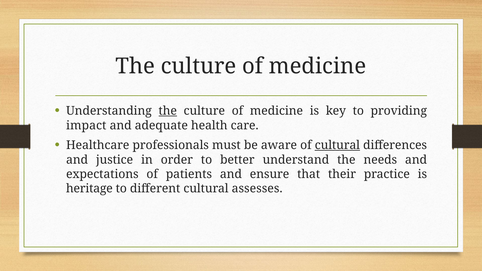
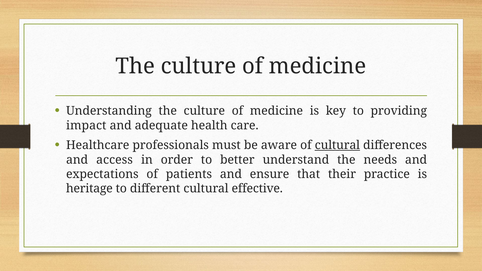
the at (168, 111) underline: present -> none
justice: justice -> access
assesses: assesses -> effective
